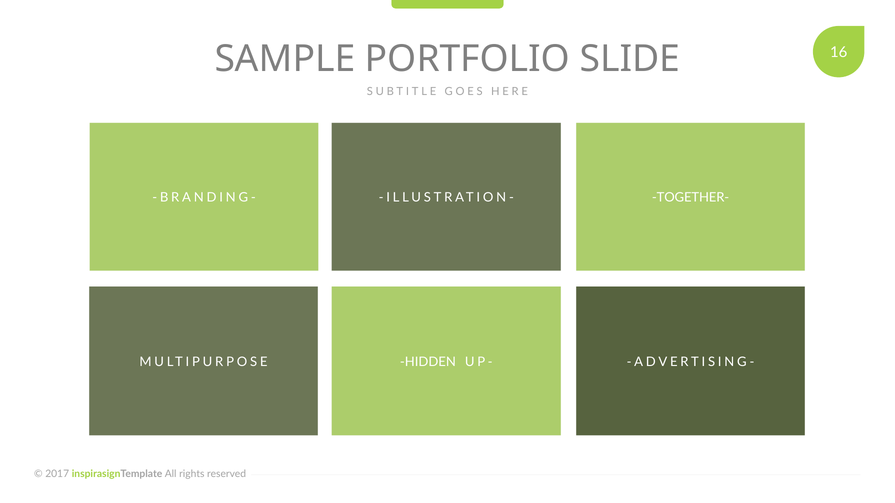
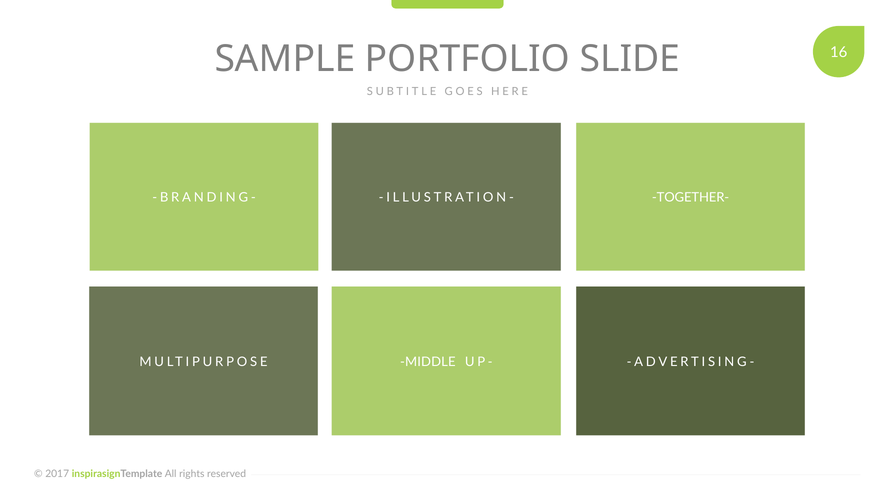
HIDDEN: HIDDEN -> MIDDLE
